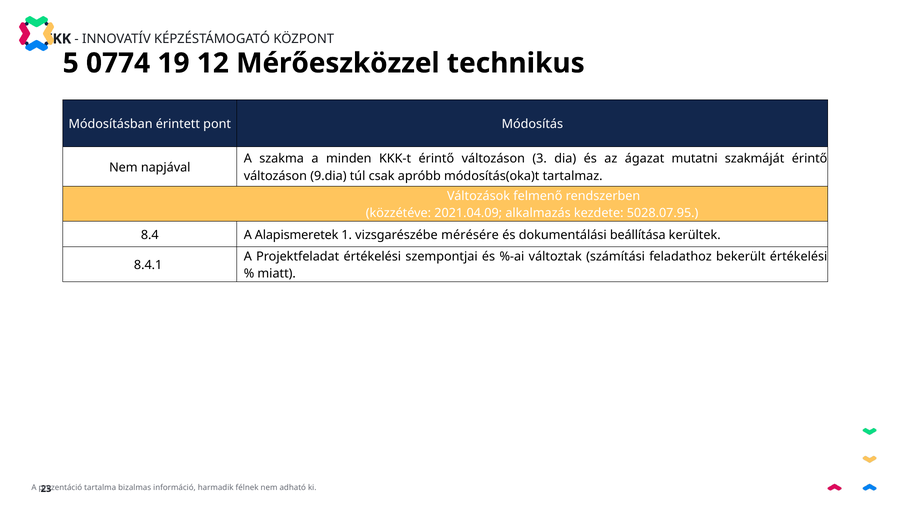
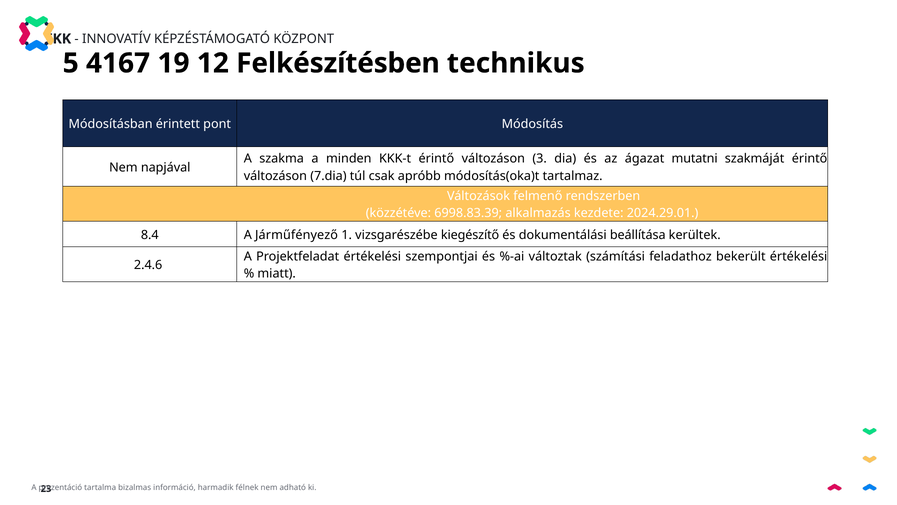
0774: 0774 -> 4167
Mérőeszközzel: Mérőeszközzel -> Felkészítésben
9.dia: 9.dia -> 7.dia
2021.04.09: 2021.04.09 -> 6998.83.39
5028.07.95: 5028.07.95 -> 2024.29.01
Alapismeretek: Alapismeretek -> Járműfényező
mérésére: mérésére -> kiegészítő
8.4.1: 8.4.1 -> 2.4.6
